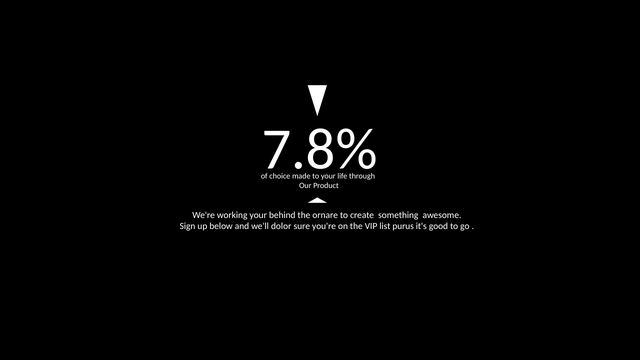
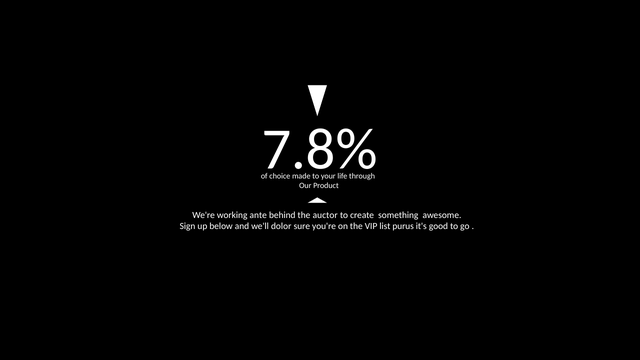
working your: your -> ante
ornare: ornare -> auctor
